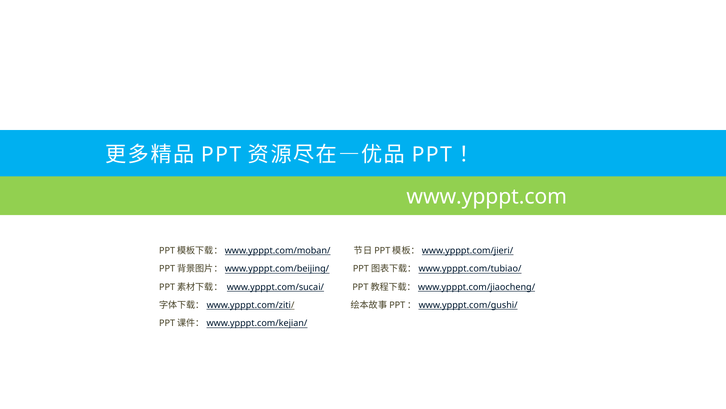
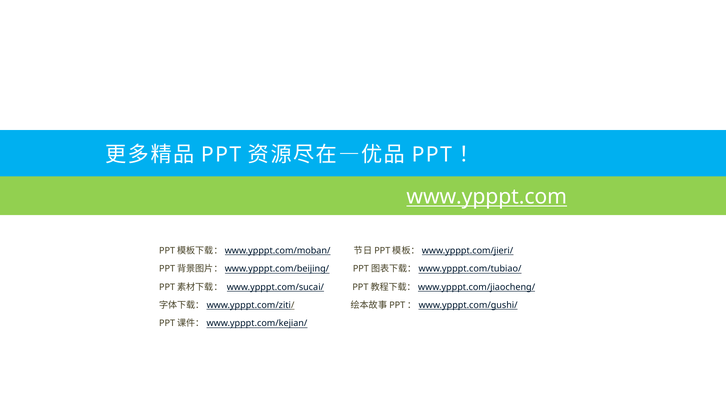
www.ypppt.com underline: none -> present
